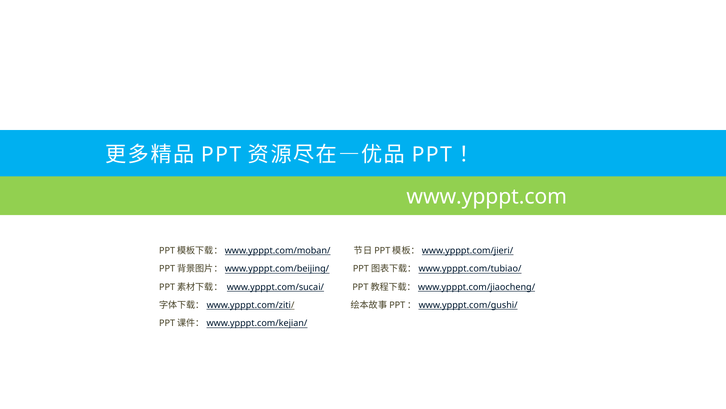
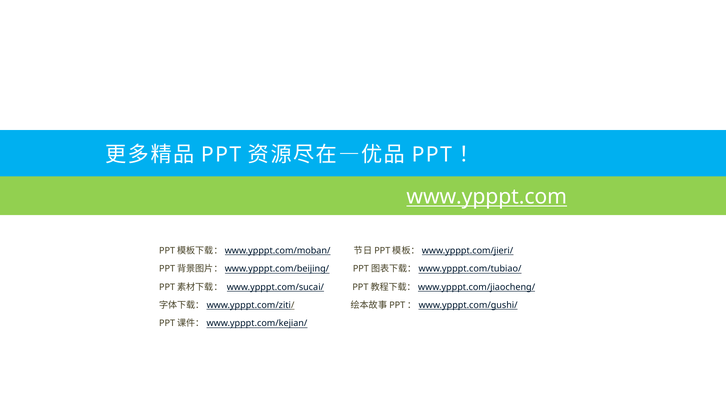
www.ypppt.com underline: none -> present
